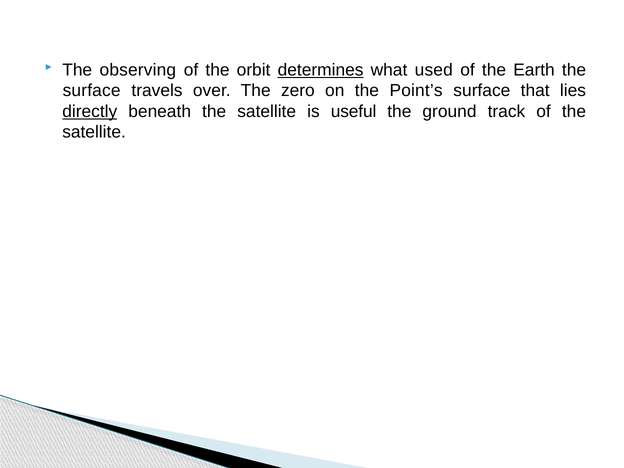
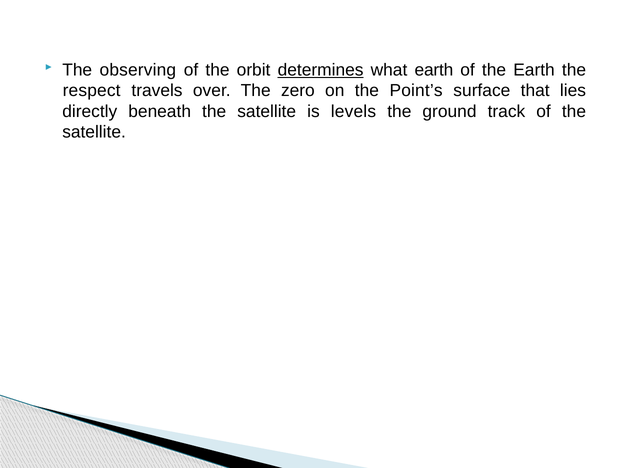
what used: used -> earth
surface at (92, 91): surface -> respect
directly underline: present -> none
useful: useful -> levels
